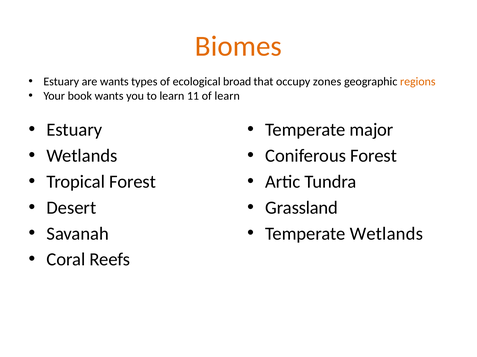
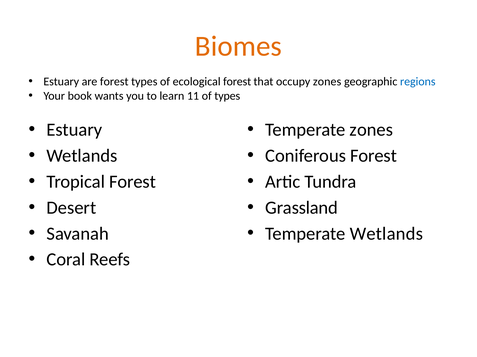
are wants: wants -> forest
ecological broad: broad -> forest
regions colour: orange -> blue
of learn: learn -> types
Temperate major: major -> zones
